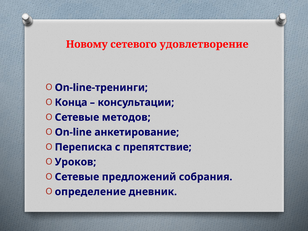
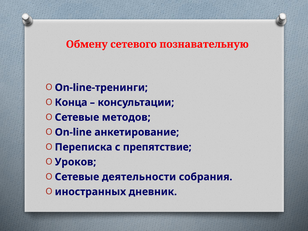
Новому: Новому -> Обмену
удовлетворение: удовлетворение -> познавательную
предложений: предложений -> деятельности
определение: определение -> иностранных
